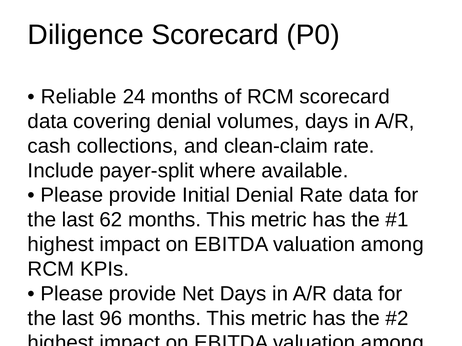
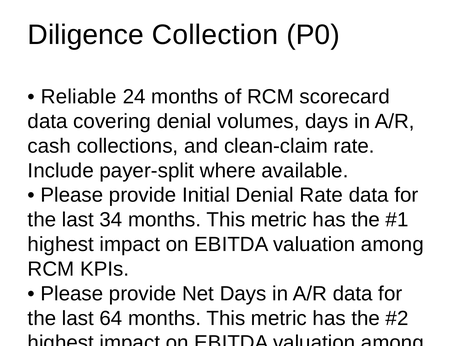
Diligence Scorecard: Scorecard -> Collection
62: 62 -> 34
96: 96 -> 64
